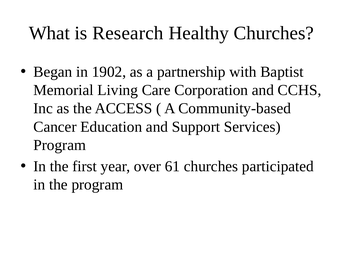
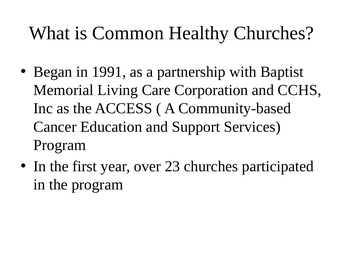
Research: Research -> Common
1902: 1902 -> 1991
61: 61 -> 23
